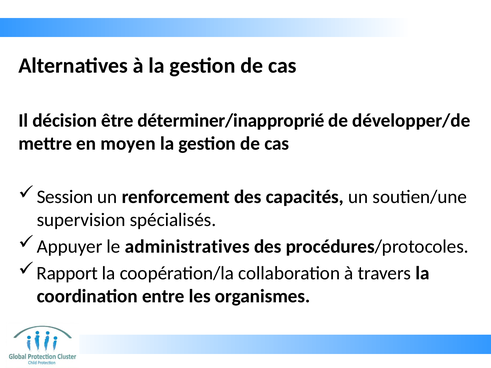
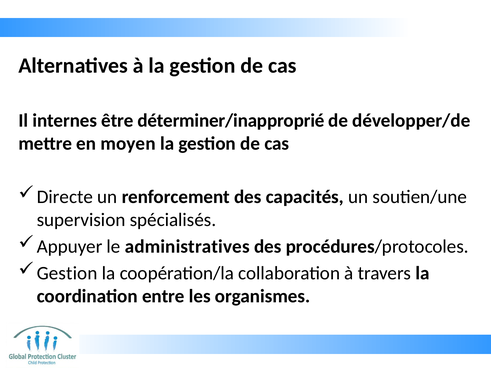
décision: décision -> internes
Session: Session -> Directe
Rapport at (67, 273): Rapport -> Gestion
